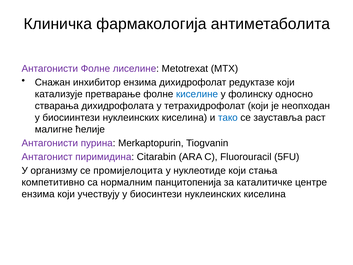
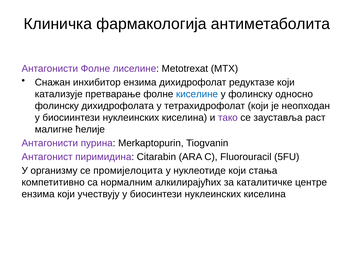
стварања at (57, 106): стварања -> фолинску
тако colour: blue -> purple
панцитопенија: панцитопенија -> алкилирајућих
